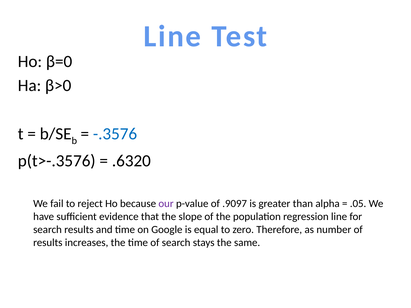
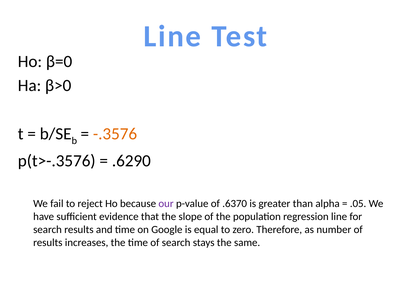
-.3576 colour: blue -> orange
.6320: .6320 -> .6290
.9097: .9097 -> .6370
